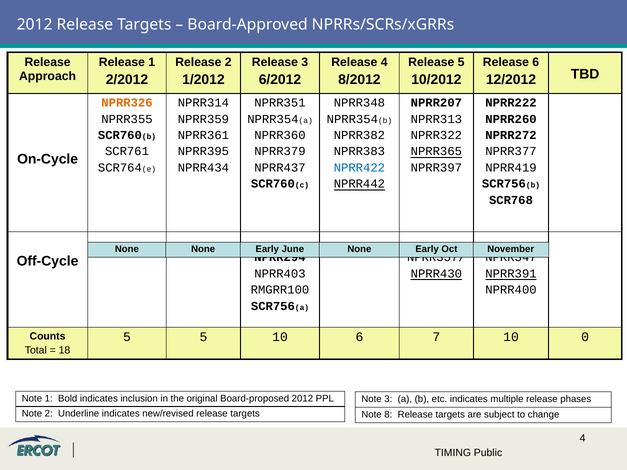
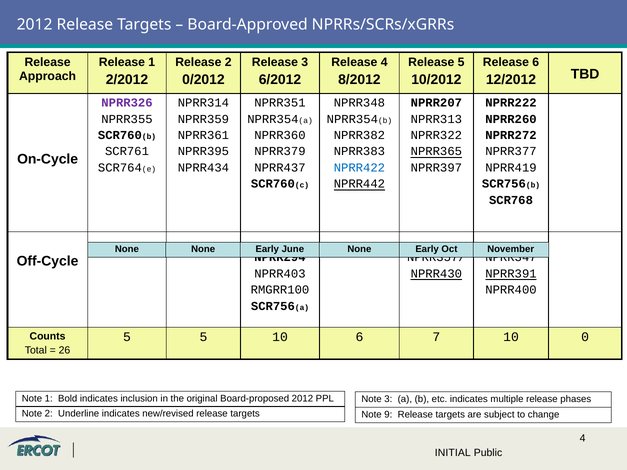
1/2012: 1/2012 -> 0/2012
NPRR326 colour: orange -> purple
18: 18 -> 26
8: 8 -> 9
TIMING: TIMING -> INITIAL
